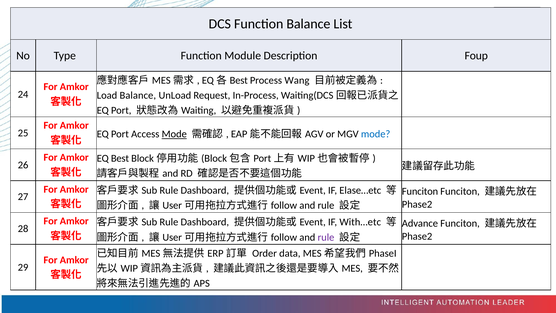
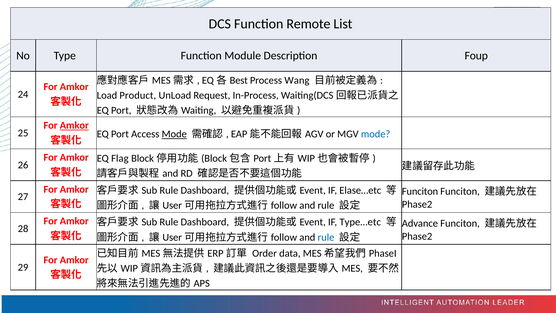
Function Balance: Balance -> Remote
Load Balance: Balance -> Product
Amkor at (74, 125) underline: none -> present
EQ Best: Best -> Flag
With…etc: With…etc -> Type…etc
rule at (326, 237) colour: purple -> blue
